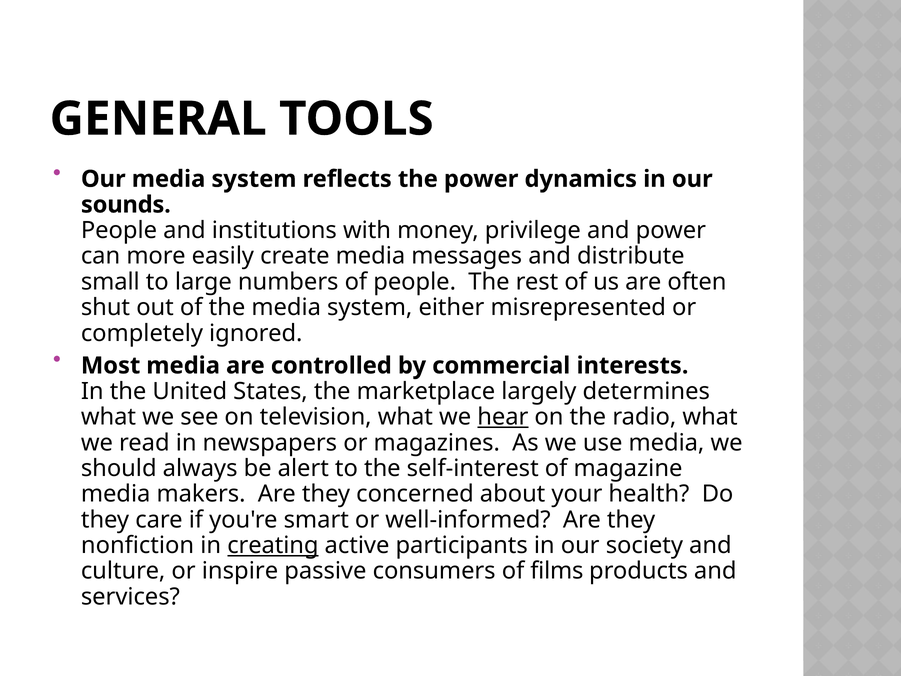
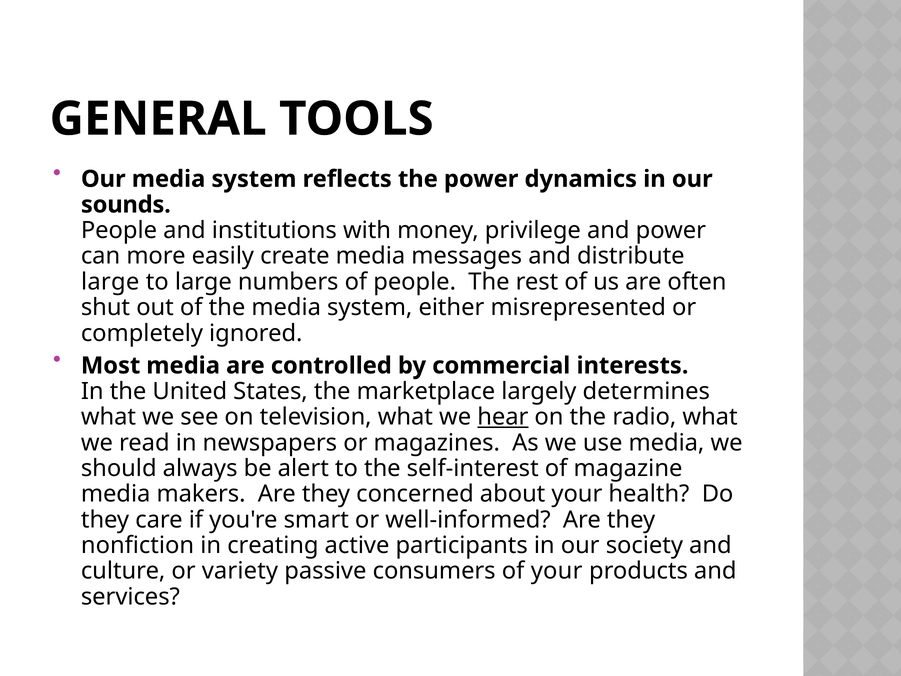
small at (110, 282): small -> large
creating underline: present -> none
inspire: inspire -> variety
of films: films -> your
